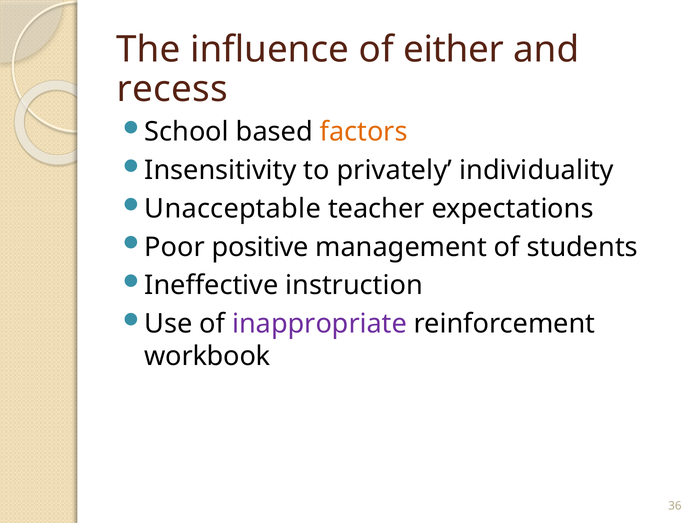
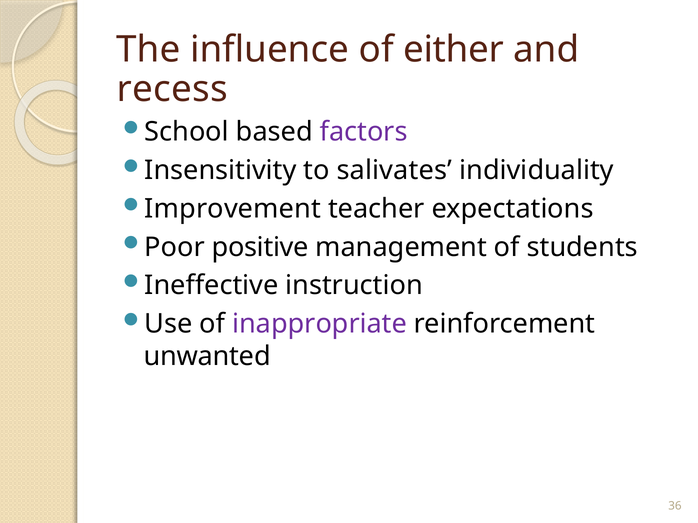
factors colour: orange -> purple
privately: privately -> salivates
Unacceptable: Unacceptable -> Improvement
workbook: workbook -> unwanted
